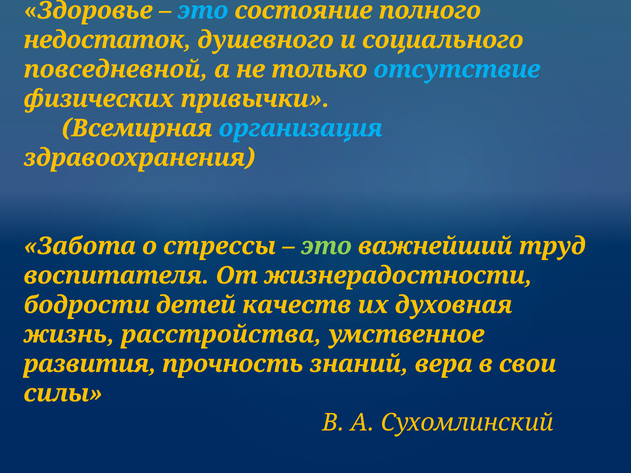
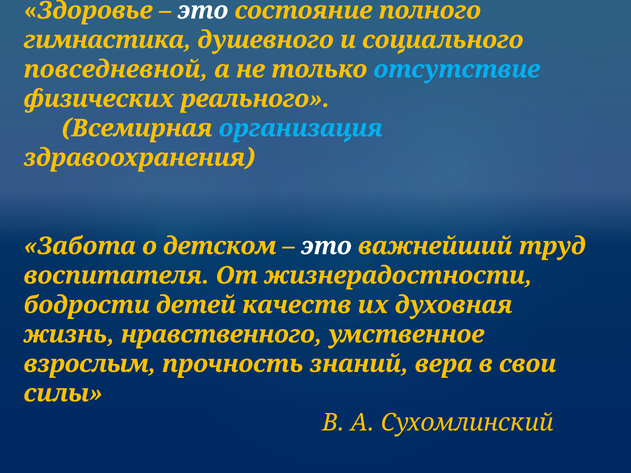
это at (203, 10) colour: light blue -> white
недостаток: недостаток -> гимнастика
привычки: привычки -> реального
стрессы: стрессы -> детском
это at (326, 246) colour: light green -> white
расстройства: расстройства -> нравственного
развития: развития -> взрослым
